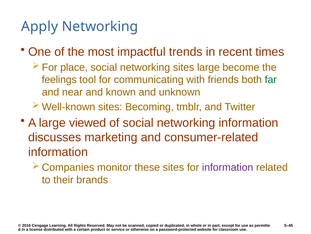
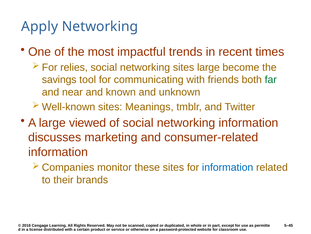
place: place -> relies
feelings: feelings -> savings
Becoming: Becoming -> Meanings
information at (228, 167) colour: purple -> blue
